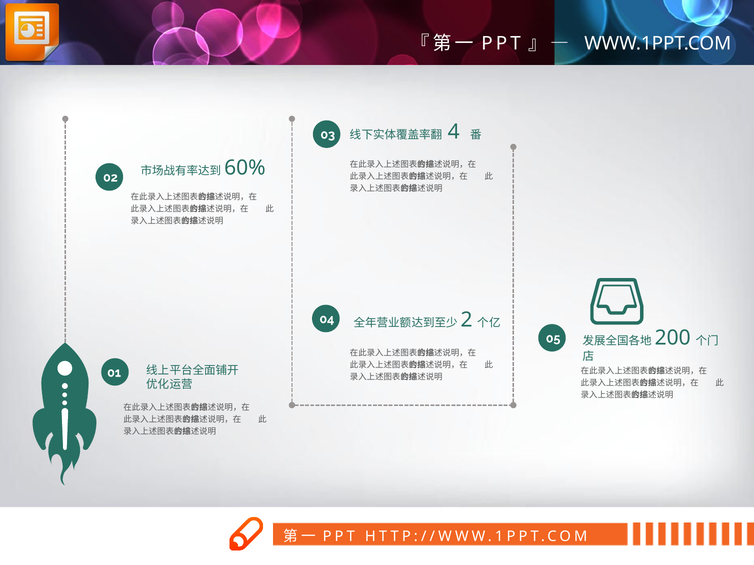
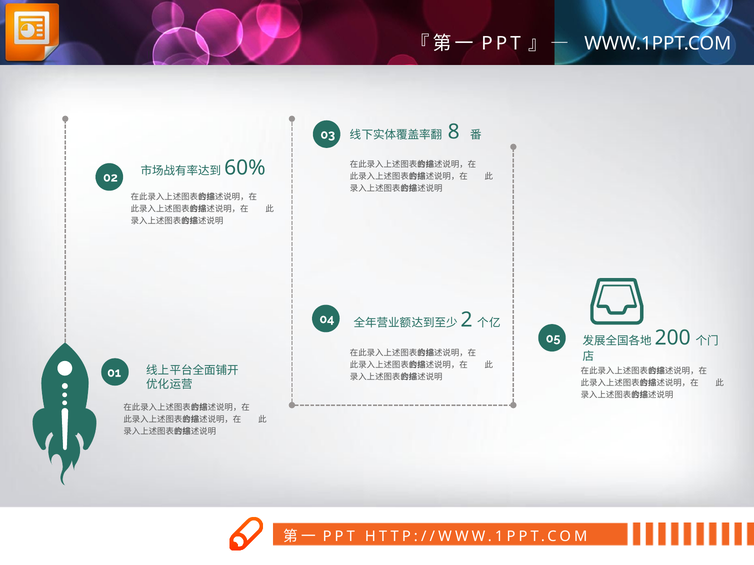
4: 4 -> 8
